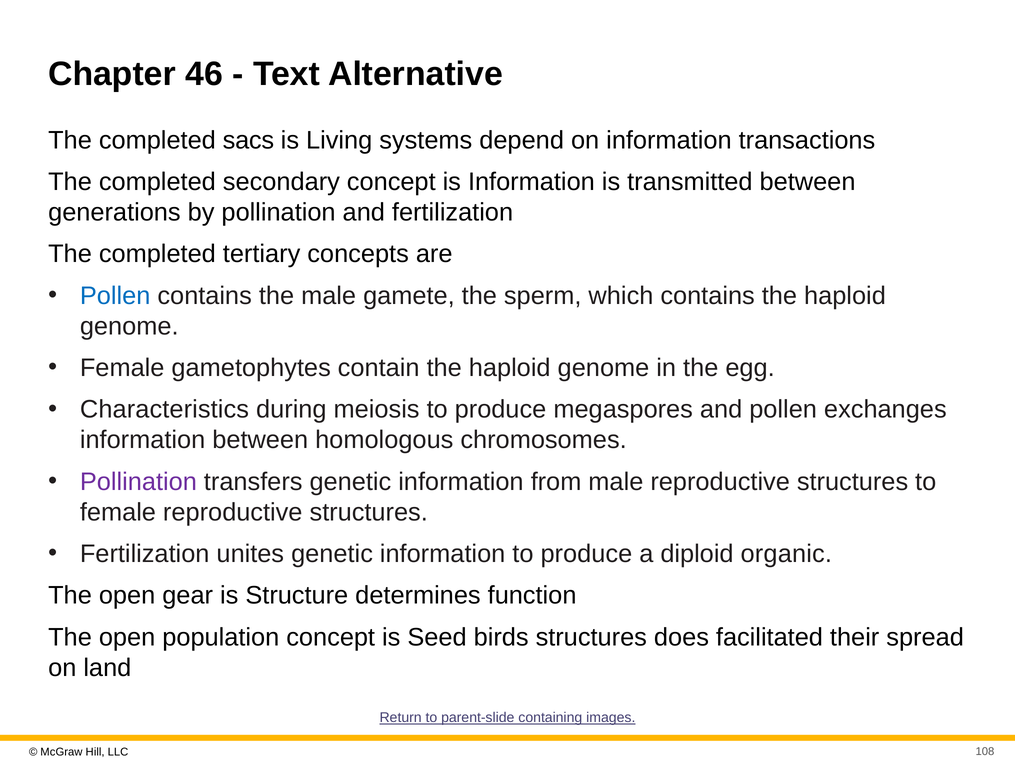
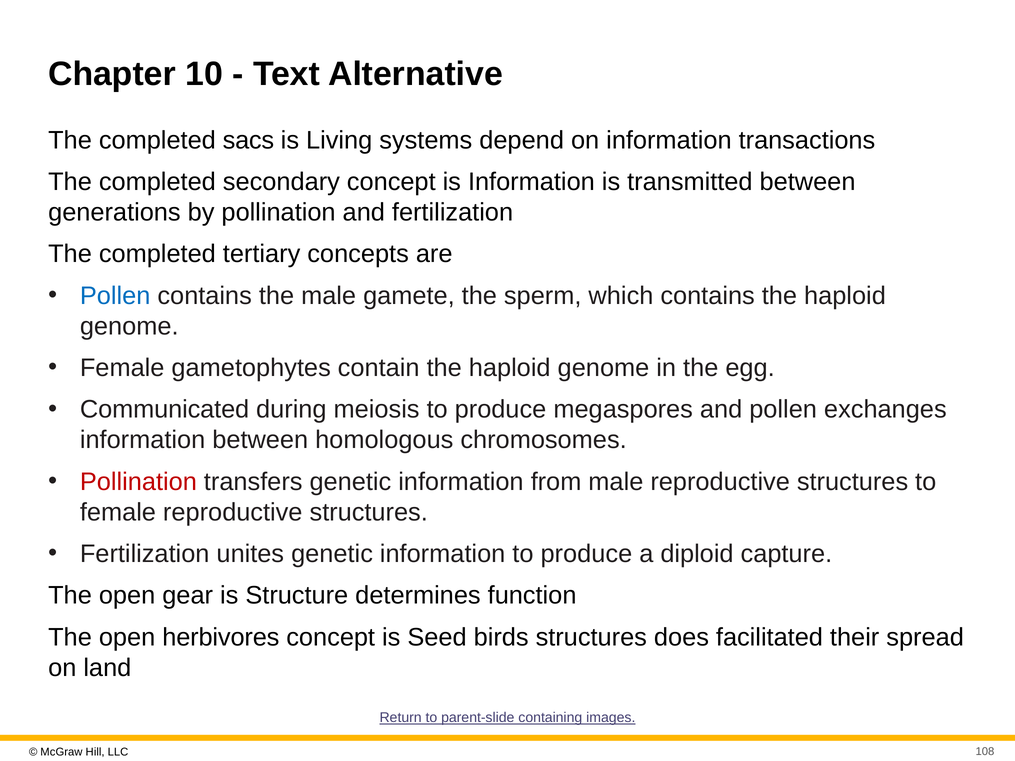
46: 46 -> 10
Characteristics: Characteristics -> Communicated
Pollination at (138, 482) colour: purple -> red
organic: organic -> capture
population: population -> herbivores
